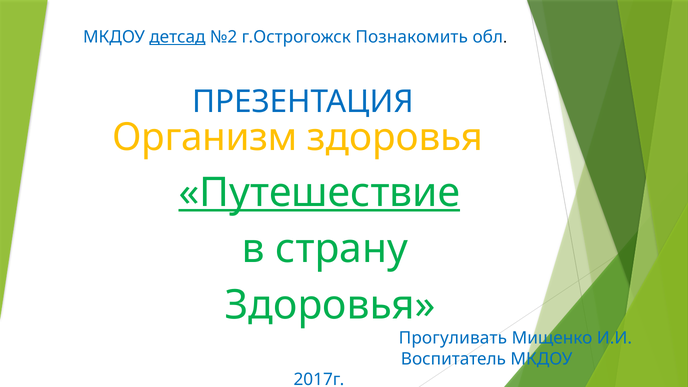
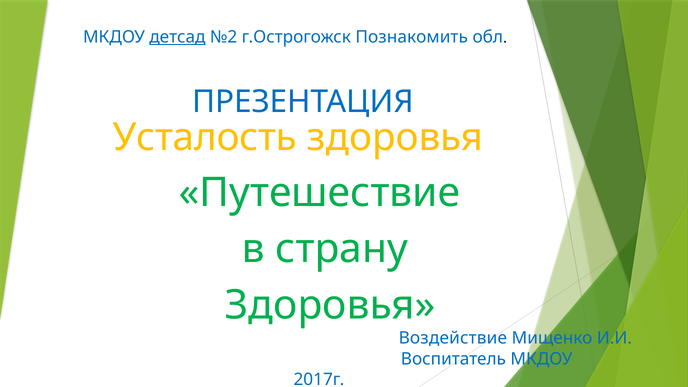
Организм: Организм -> Усталость
Путешествие underline: present -> none
Прогуливать: Прогуливать -> Воздействие
